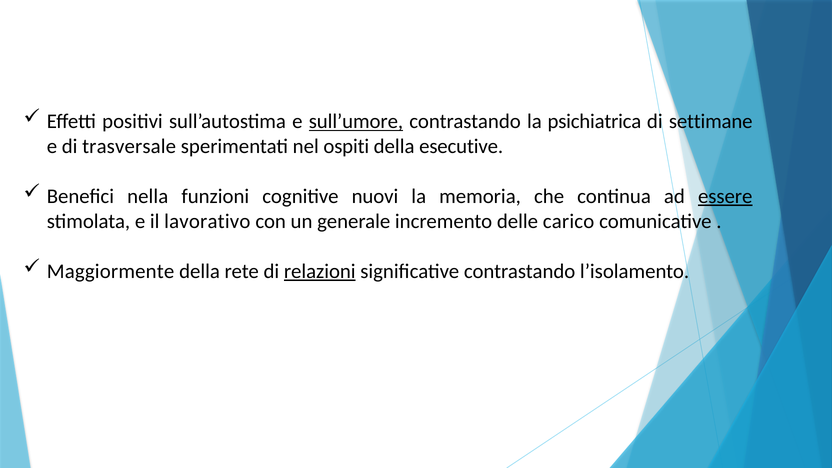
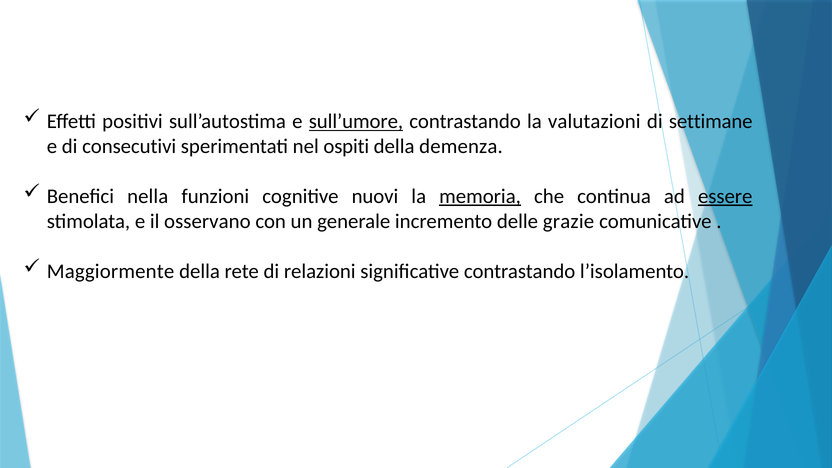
psichiatrica: psichiatrica -> valutazioni
trasversale: trasversale -> consecutivi
esecutive: esecutive -> demenza
memoria underline: none -> present
lavorativo: lavorativo -> osservano
carico: carico -> grazie
relazioni underline: present -> none
